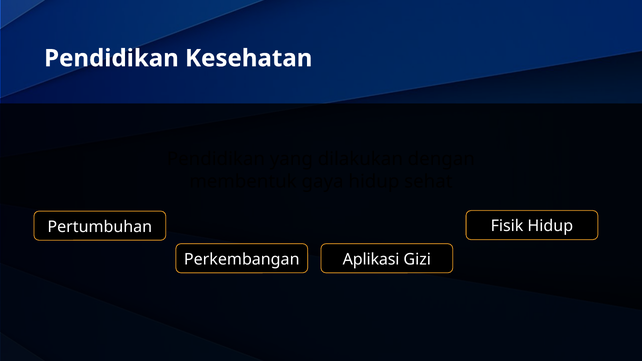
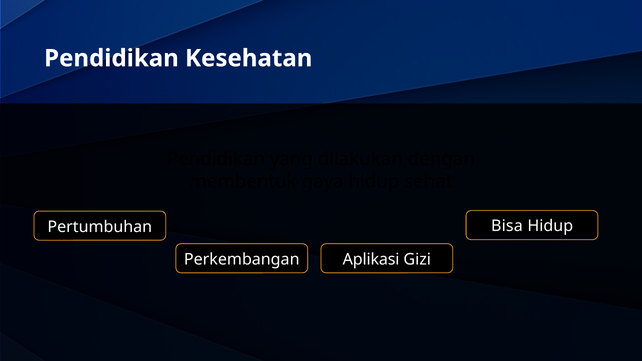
Fisik: Fisik -> Bisa
